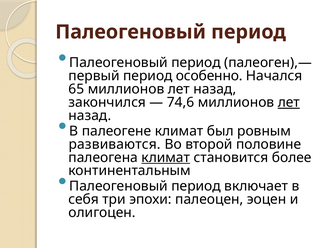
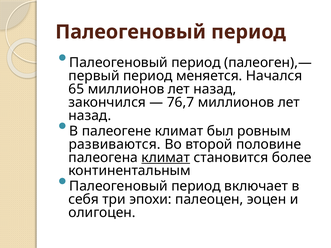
особенно: особенно -> меняется
74,6: 74,6 -> 76,7
лет at (289, 102) underline: present -> none
